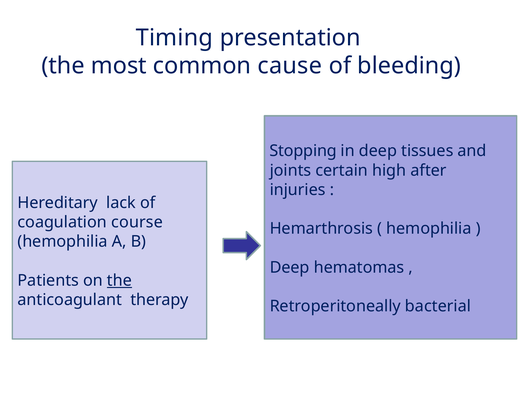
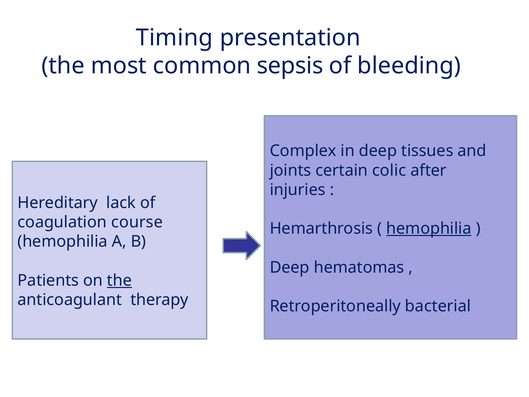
cause: cause -> sepsis
Stopping: Stopping -> Complex
high: high -> colic
hemophilia at (429, 228) underline: none -> present
